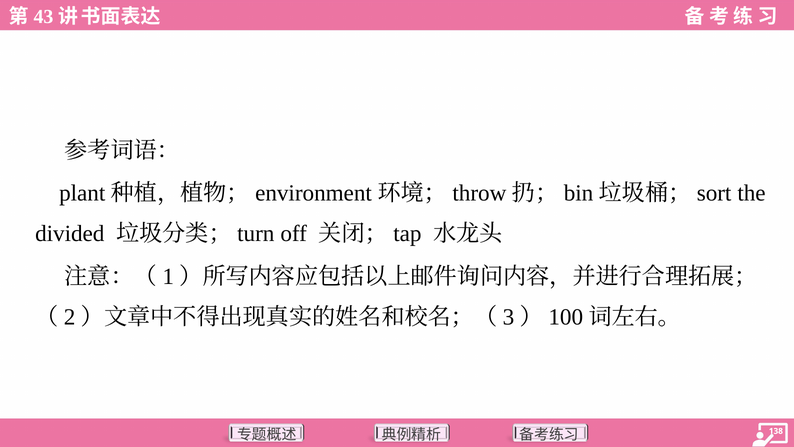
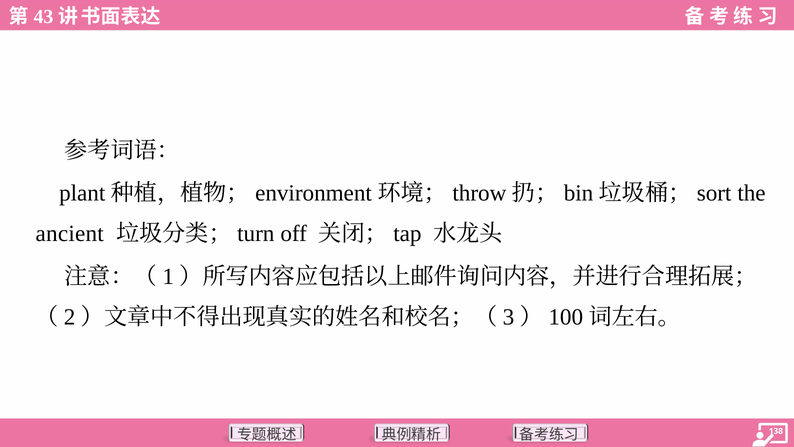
divided: divided -> ancient
